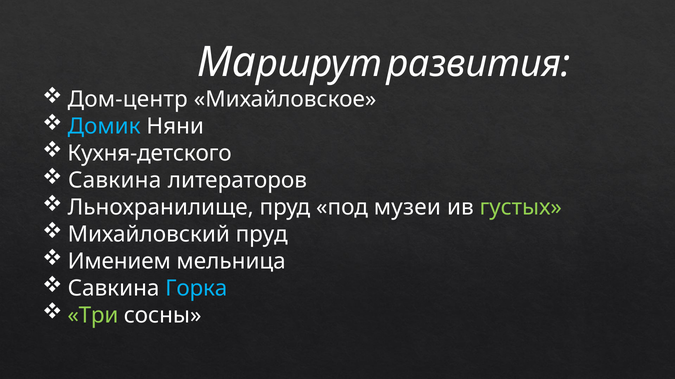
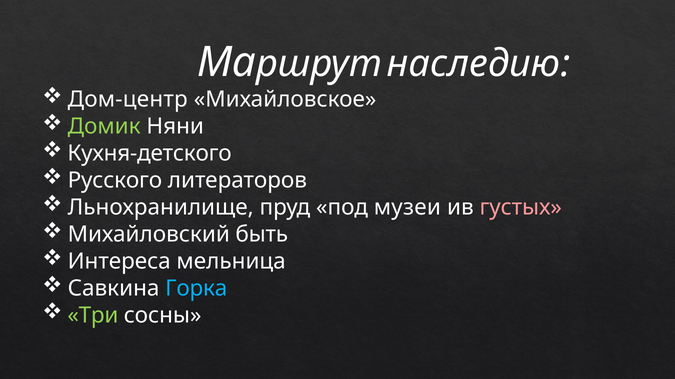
развития: развития -> наследию
Домик colour: light blue -> light green
Савкина at (115, 181): Савкина -> Русского
густых colour: light green -> pink
Михайловский пруд: пруд -> быть
Имением: Имением -> Интереса
